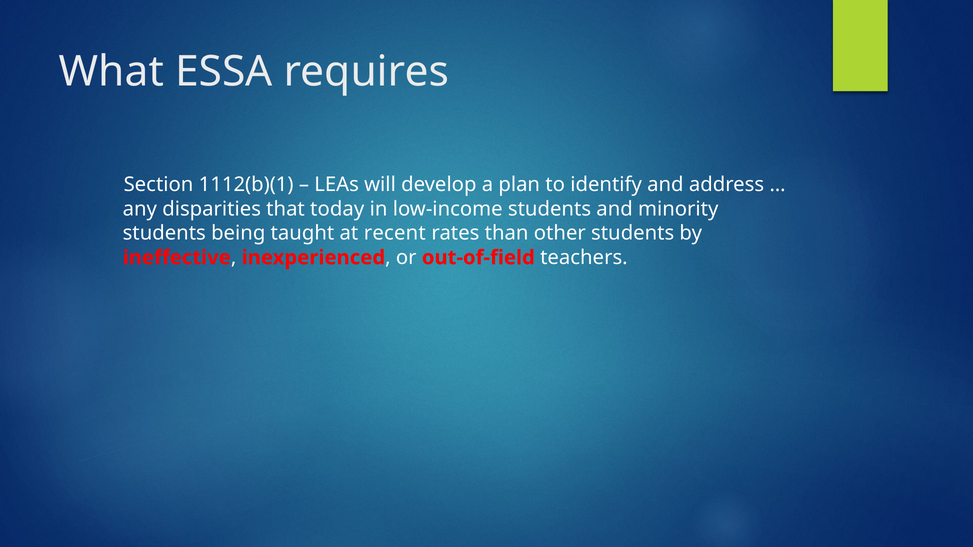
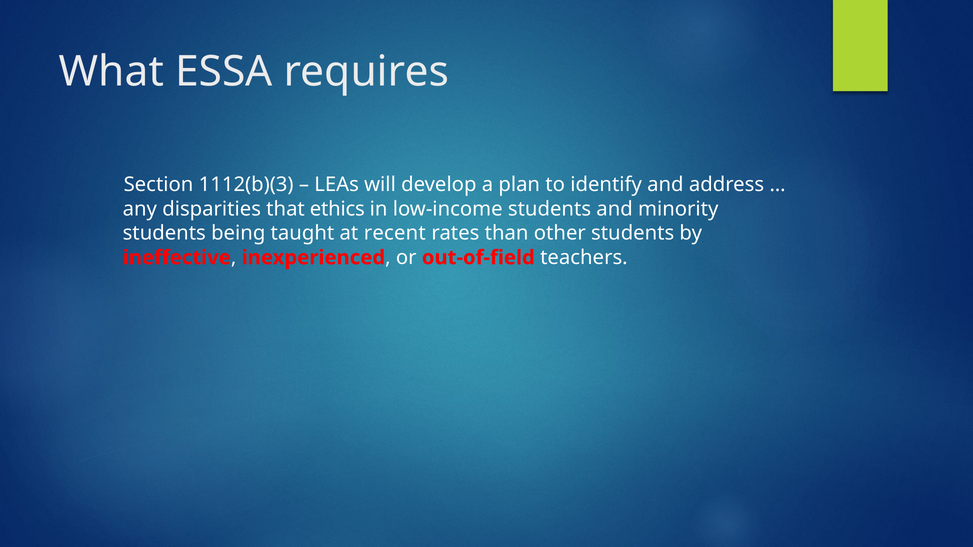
1112(b)(1: 1112(b)(1 -> 1112(b)(3
today: today -> ethics
